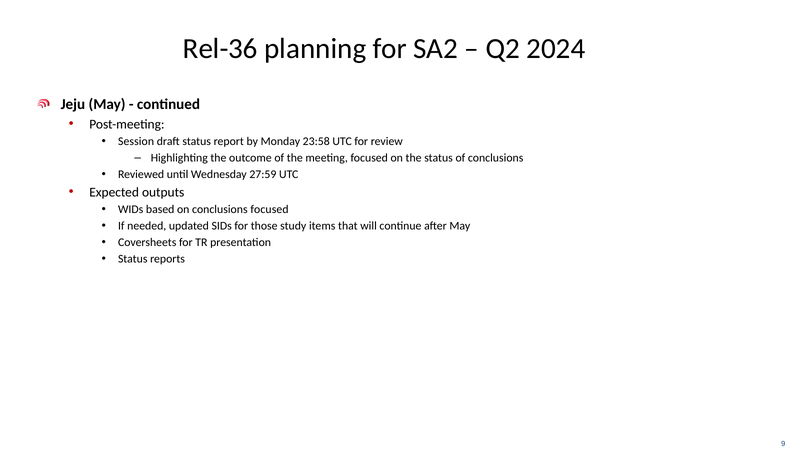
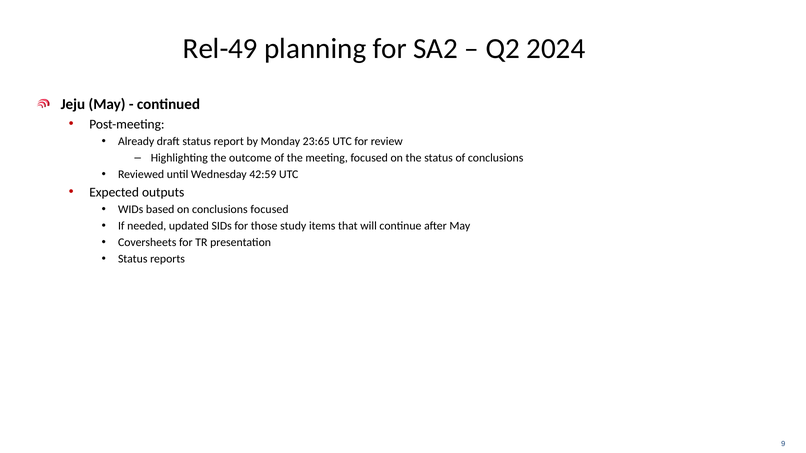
Rel-36: Rel-36 -> Rel-49
Session: Session -> Already
23:58: 23:58 -> 23:65
27:59: 27:59 -> 42:59
